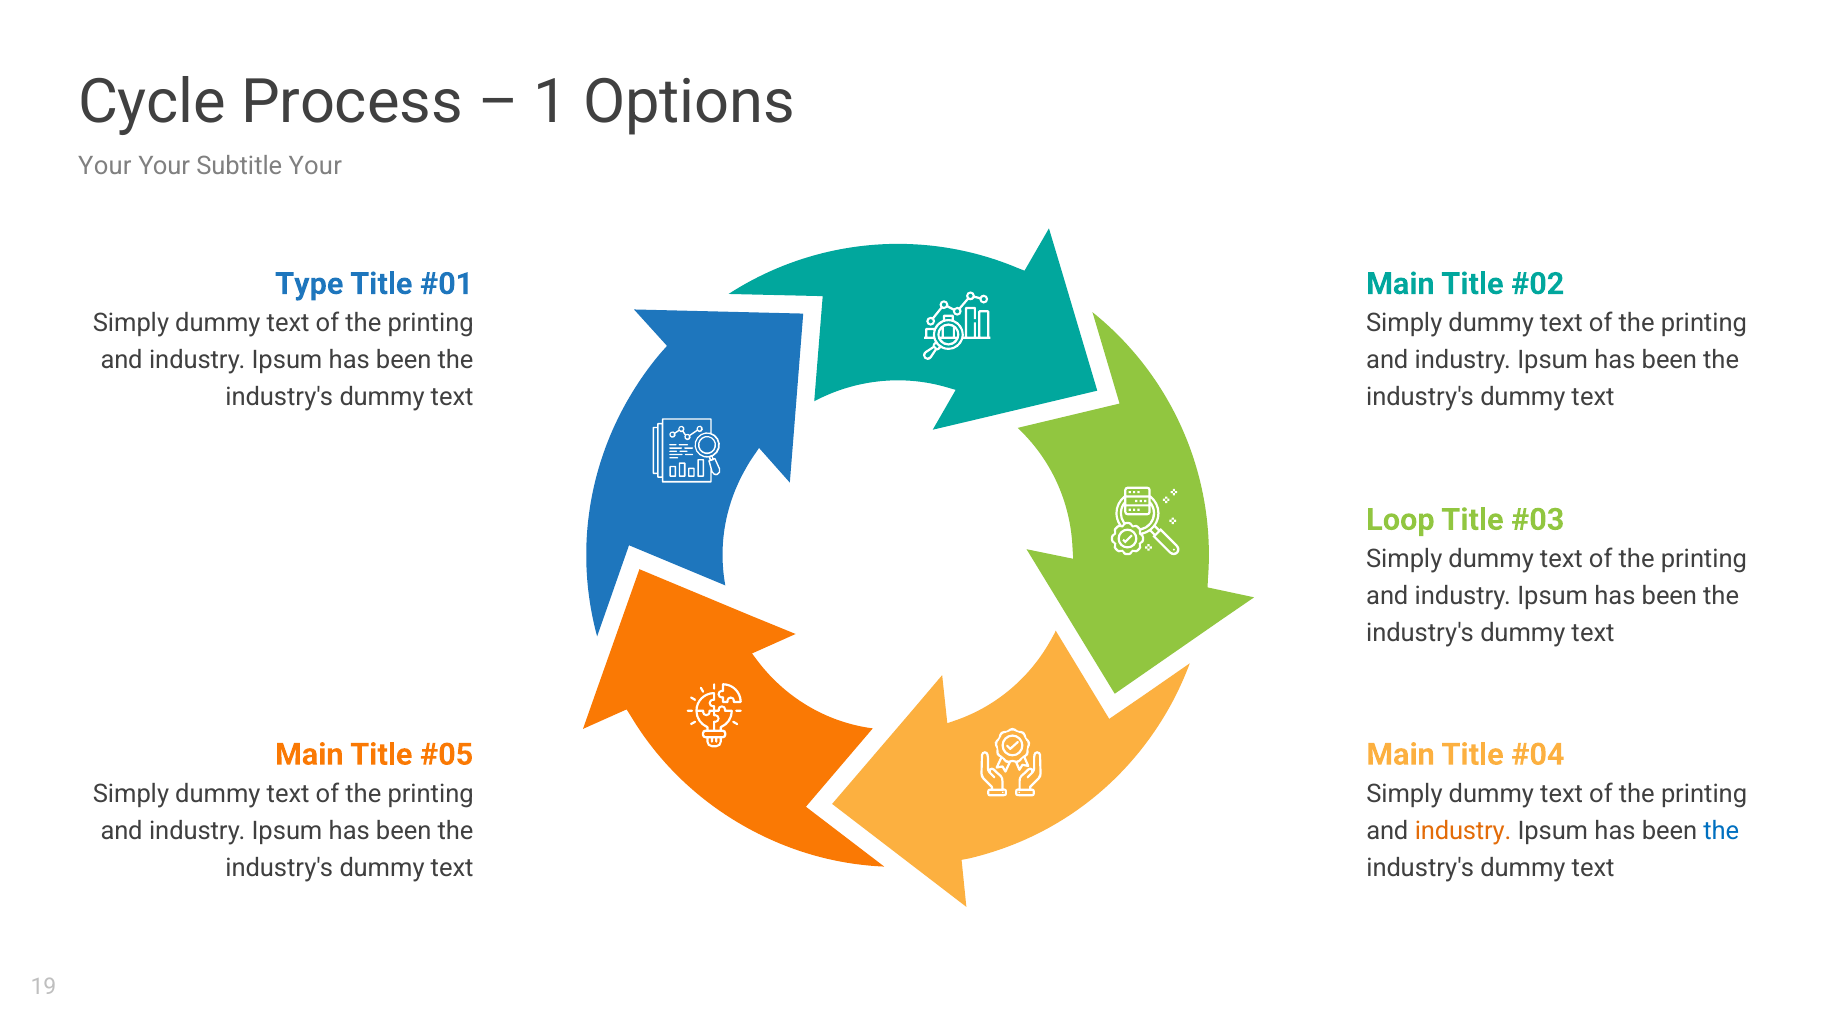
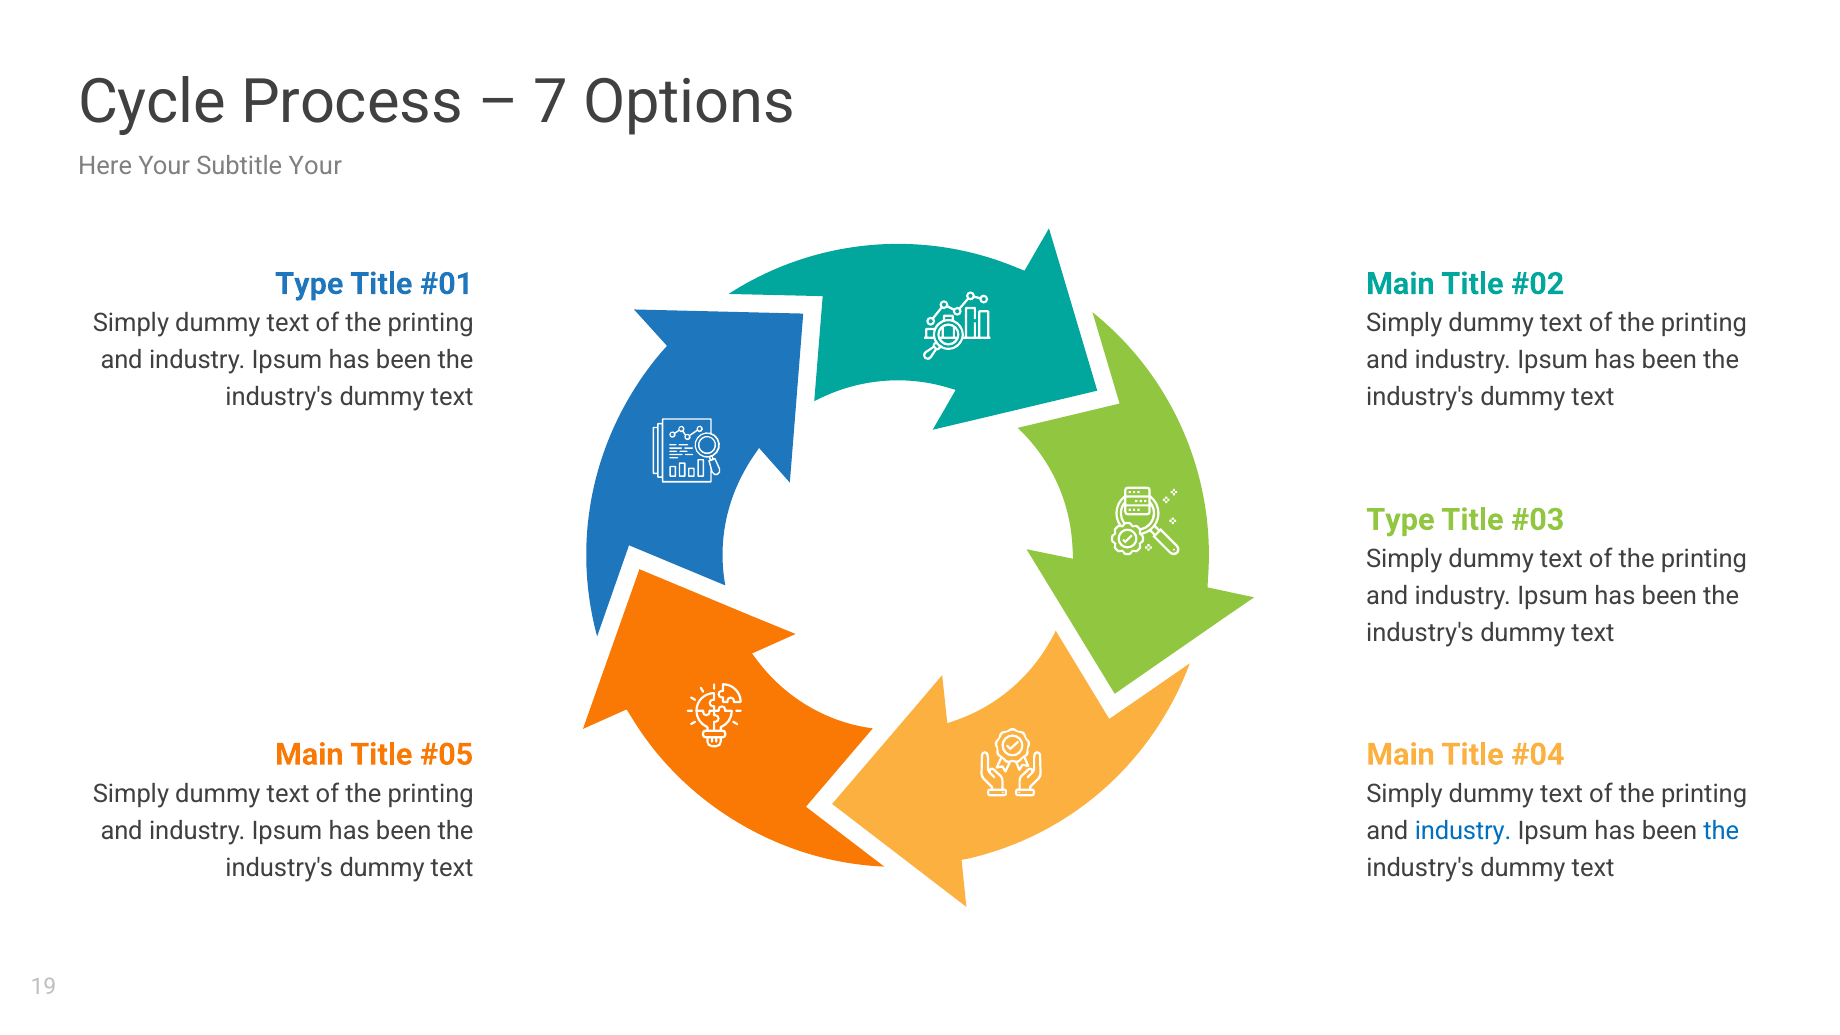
1: 1 -> 7
Your at (105, 166): Your -> Here
Loop at (1400, 520): Loop -> Type
industry at (1463, 831) colour: orange -> blue
